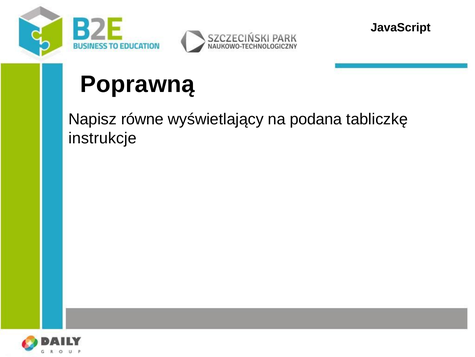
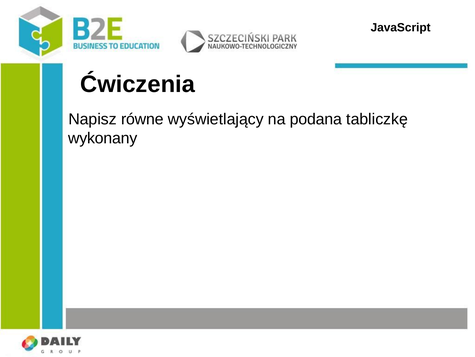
Poprawną: Poprawną -> Ćwiczenia
instrukcje: instrukcje -> wykonany
